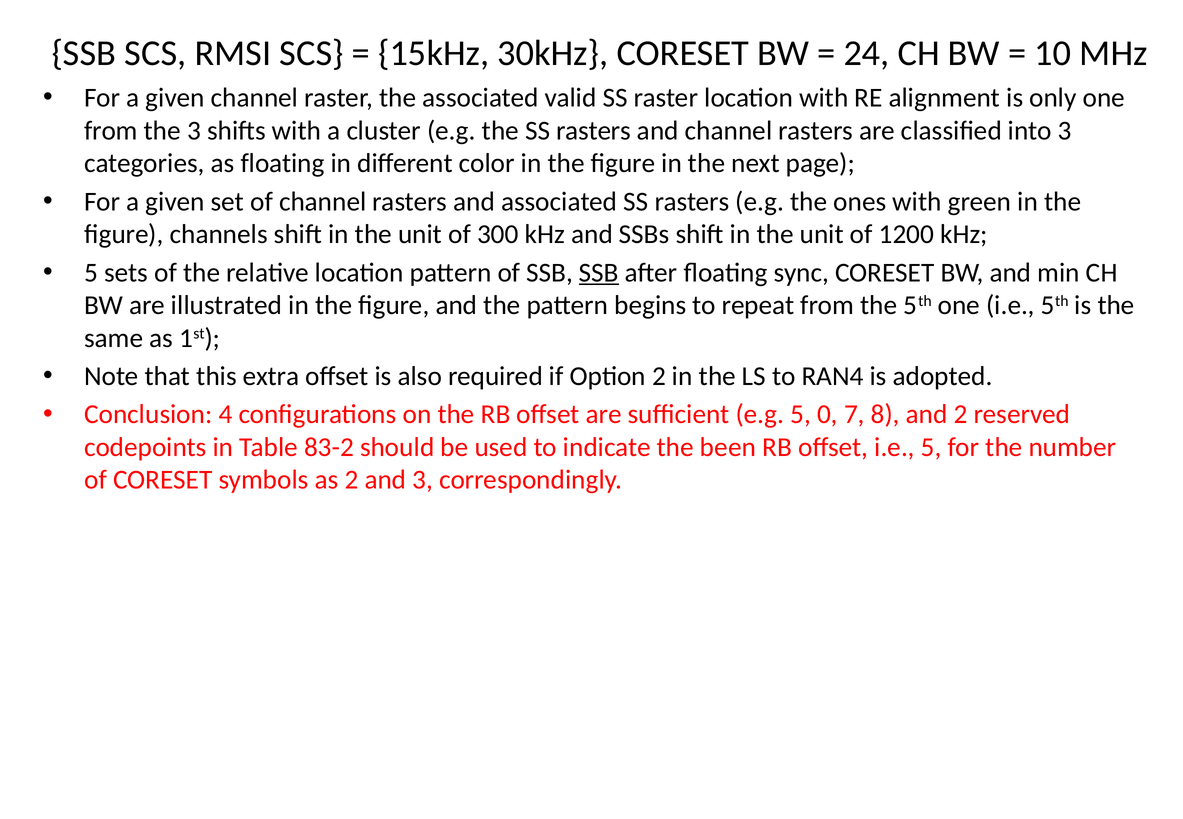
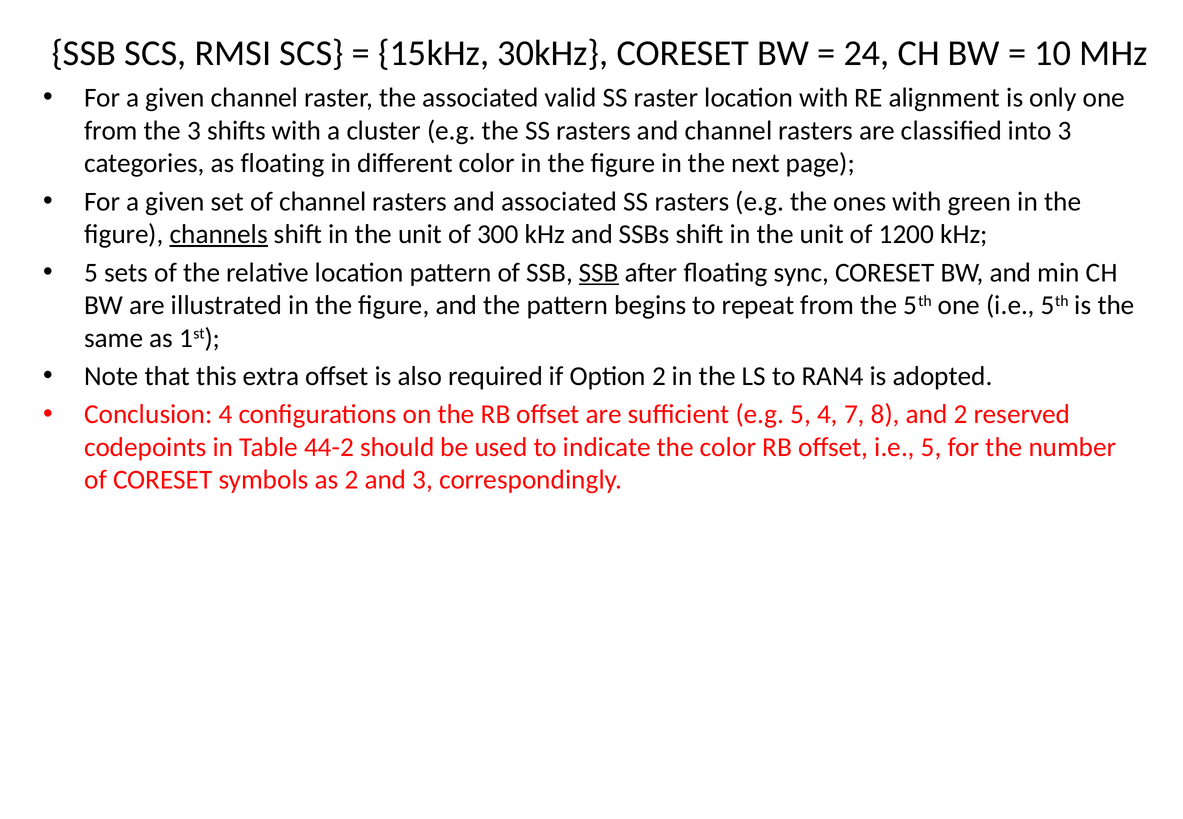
channels underline: none -> present
5 0: 0 -> 4
83-2: 83-2 -> 44-2
the been: been -> color
